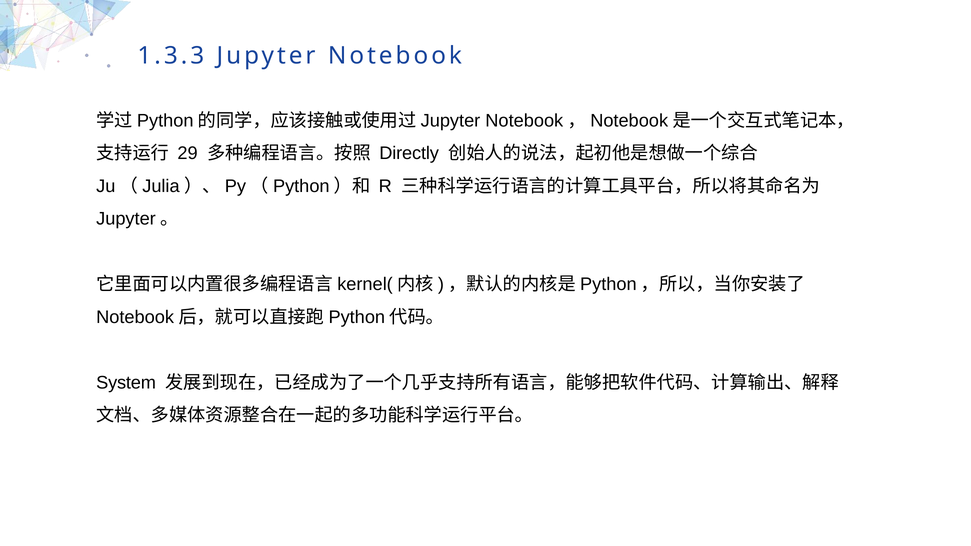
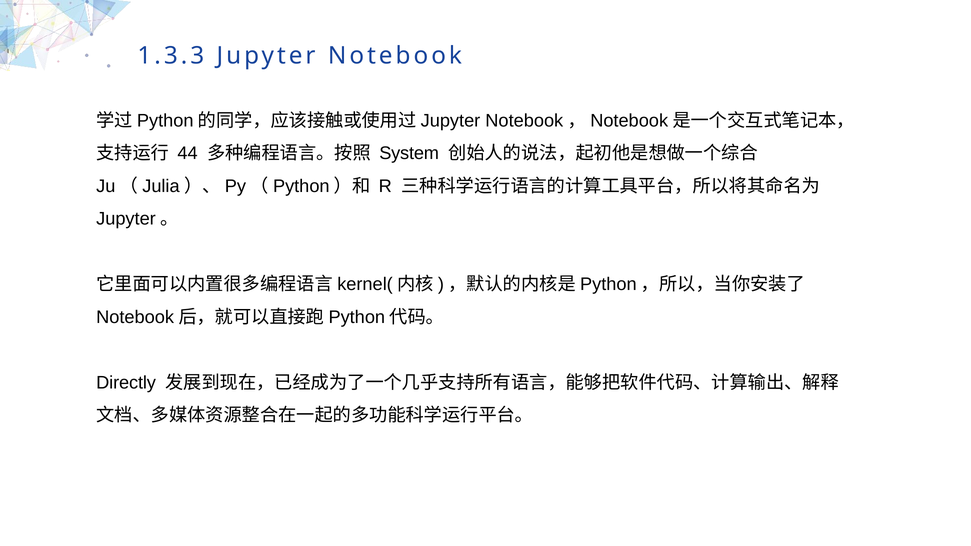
29: 29 -> 44
Directly at (409, 153): Directly -> System
System at (126, 383): System -> Directly
